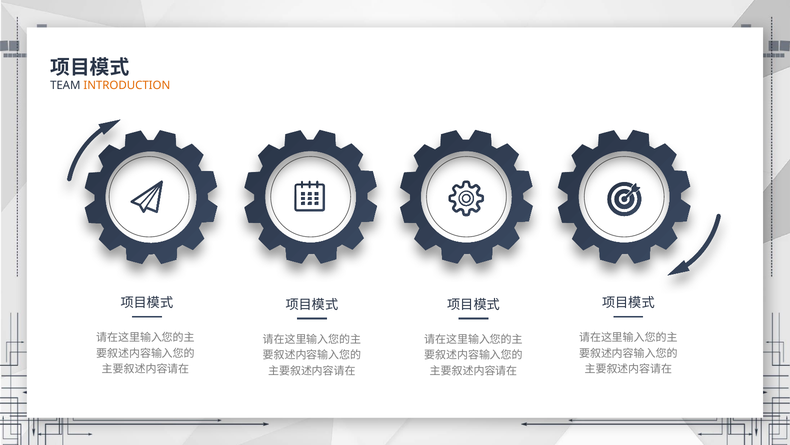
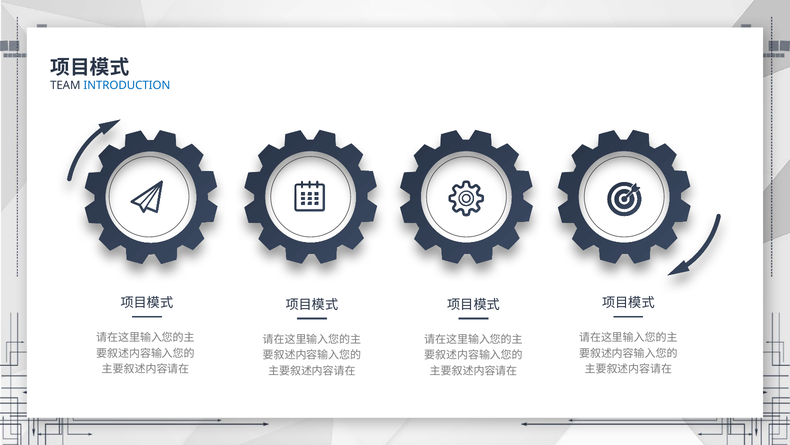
INTRODUCTION colour: orange -> blue
